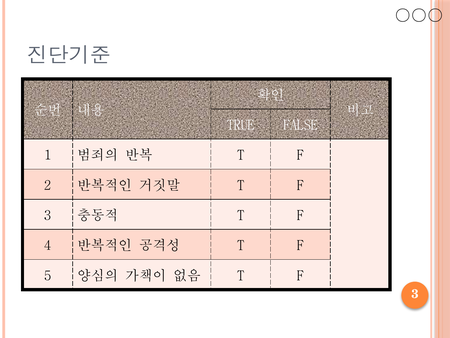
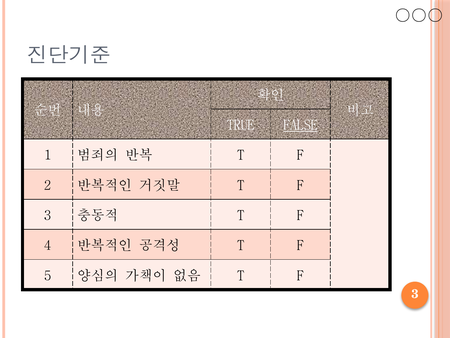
FALSE underline: none -> present
